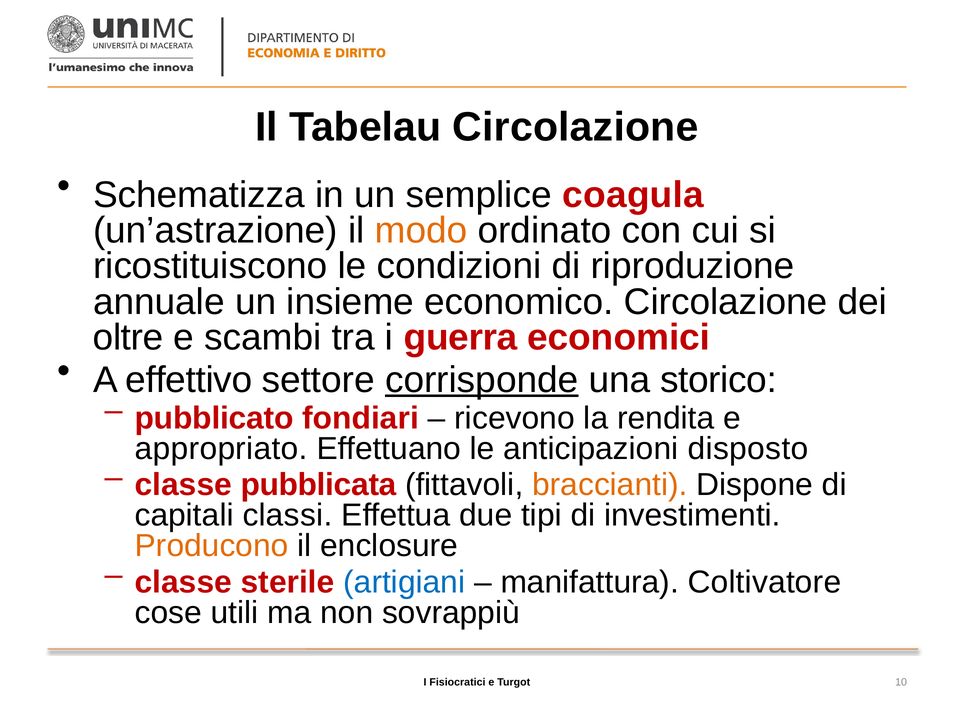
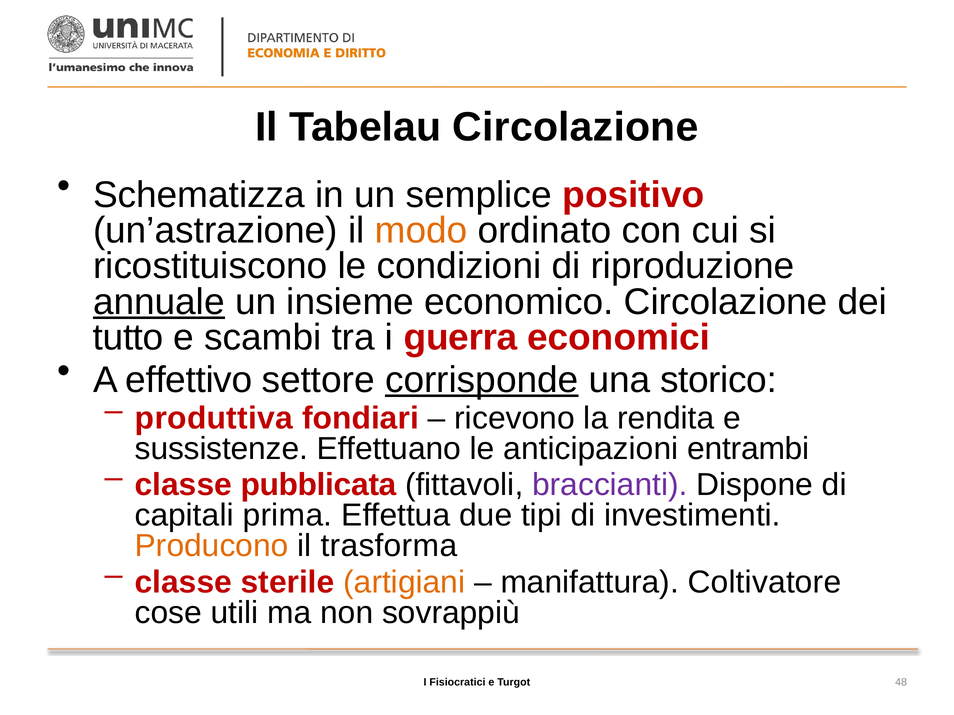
coagula: coagula -> positivo
annuale underline: none -> present
oltre: oltre -> tutto
pubblicato: pubblicato -> produttiva
appropriato: appropriato -> sussistenze
disposto: disposto -> entrambi
braccianti colour: orange -> purple
classi: classi -> prima
enclosure: enclosure -> trasforma
artigiani colour: blue -> orange
10: 10 -> 48
